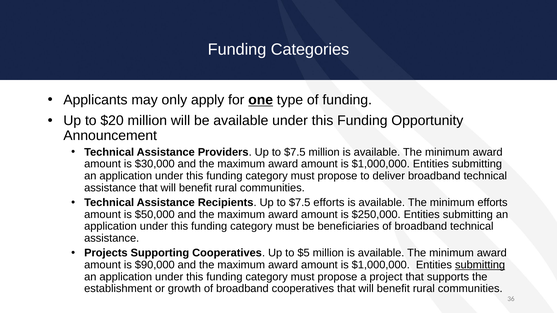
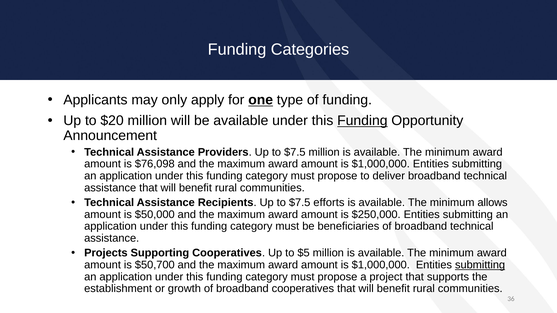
Funding at (362, 121) underline: none -> present
$30,000: $30,000 -> $76,098
minimum efforts: efforts -> allows
$90,000: $90,000 -> $50,700
